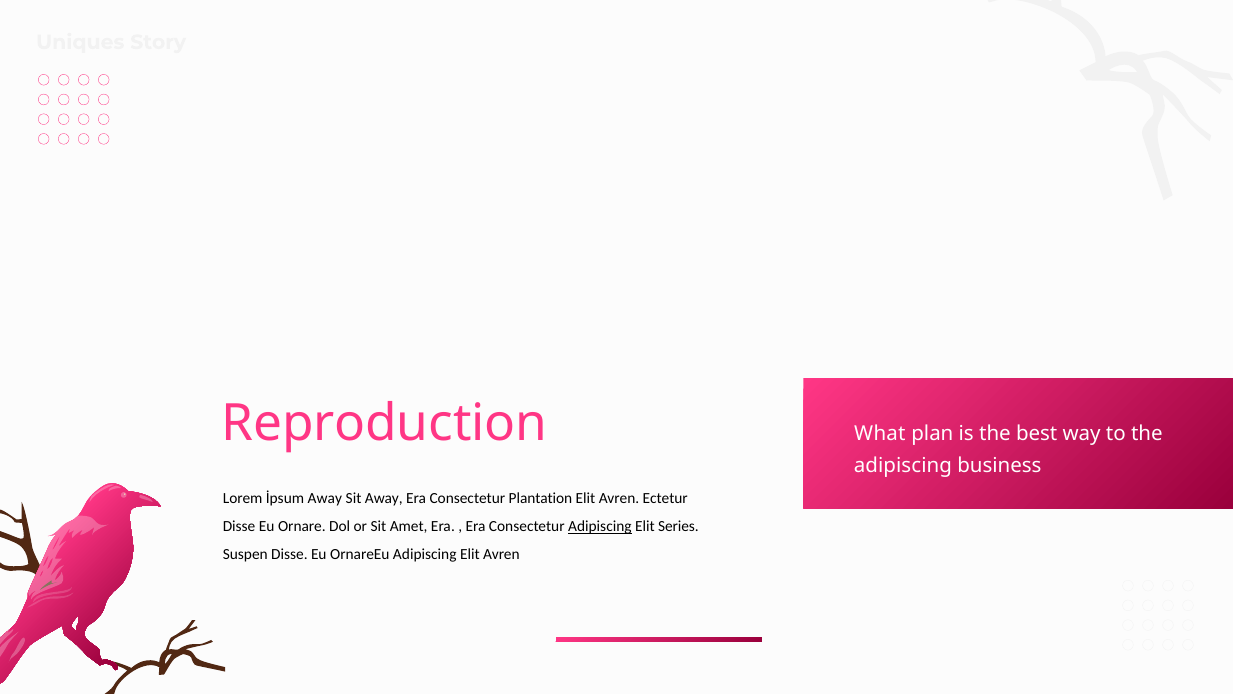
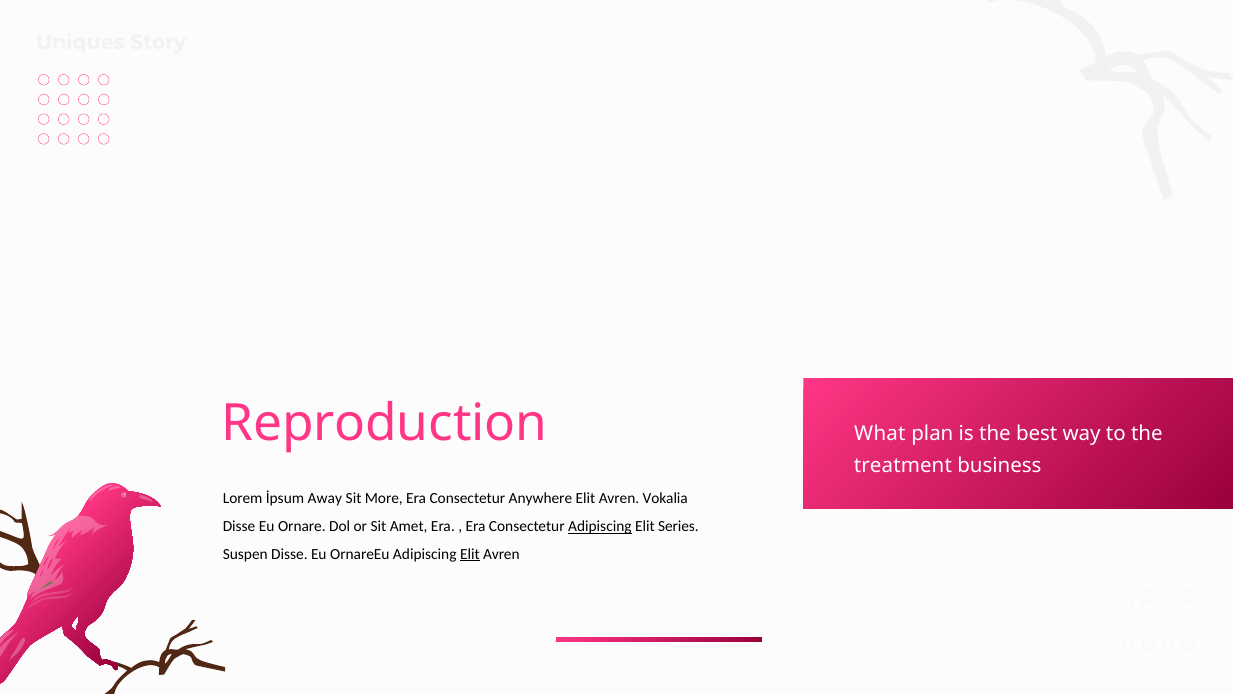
adipiscing at (903, 465): adipiscing -> treatment
Sit Away: Away -> More
Plantation: Plantation -> Anywhere
Ectetur: Ectetur -> Vokalia
Elit at (470, 554) underline: none -> present
